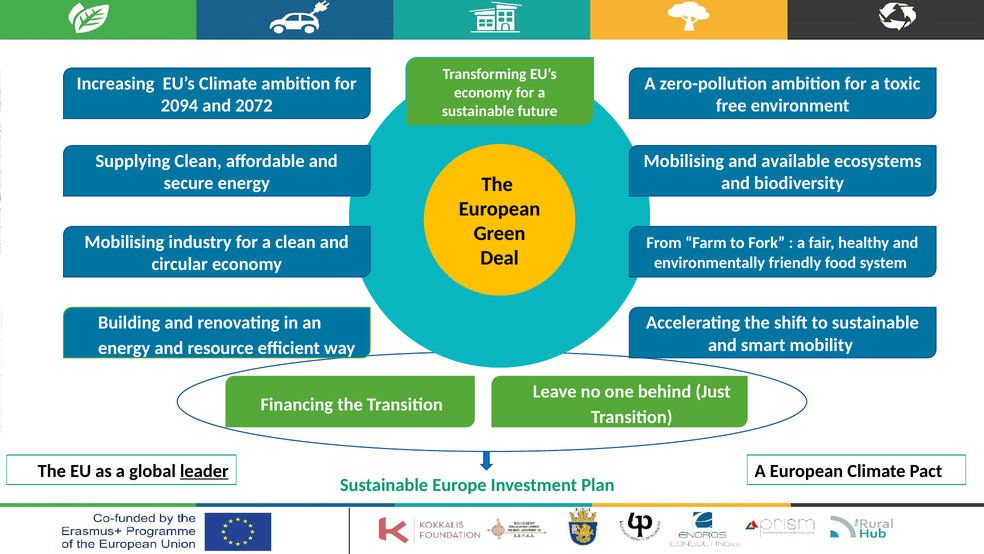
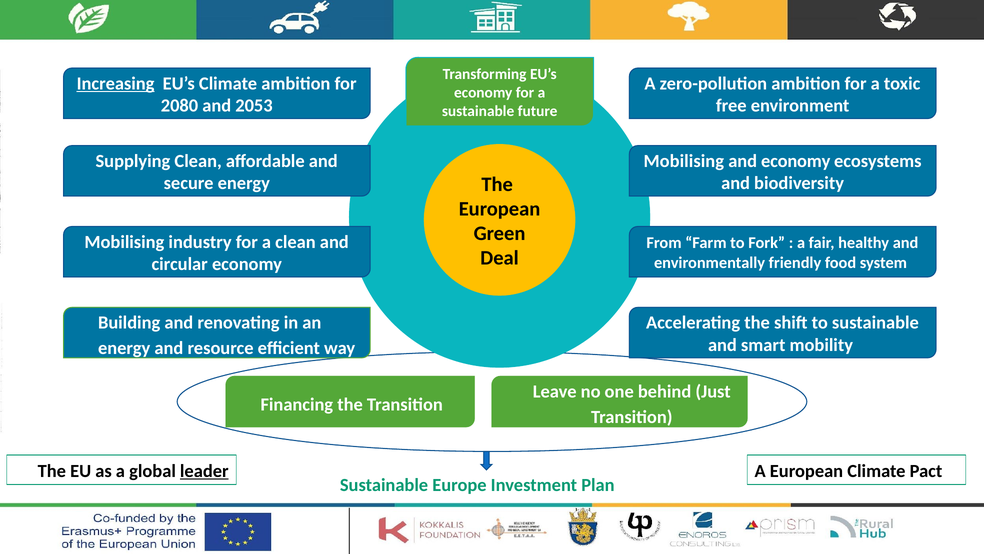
Increasing underline: none -> present
2094: 2094 -> 2080
2072: 2072 -> 2053
and available: available -> economy
